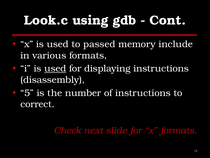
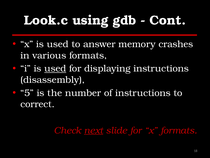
passed: passed -> answer
include: include -> crashes
next underline: none -> present
